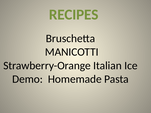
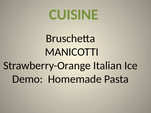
RECIPES: RECIPES -> CUISINE
